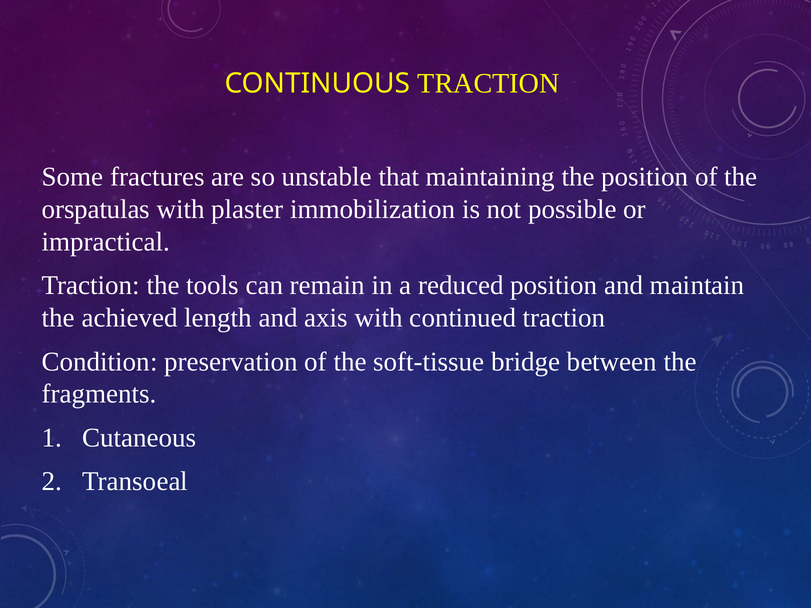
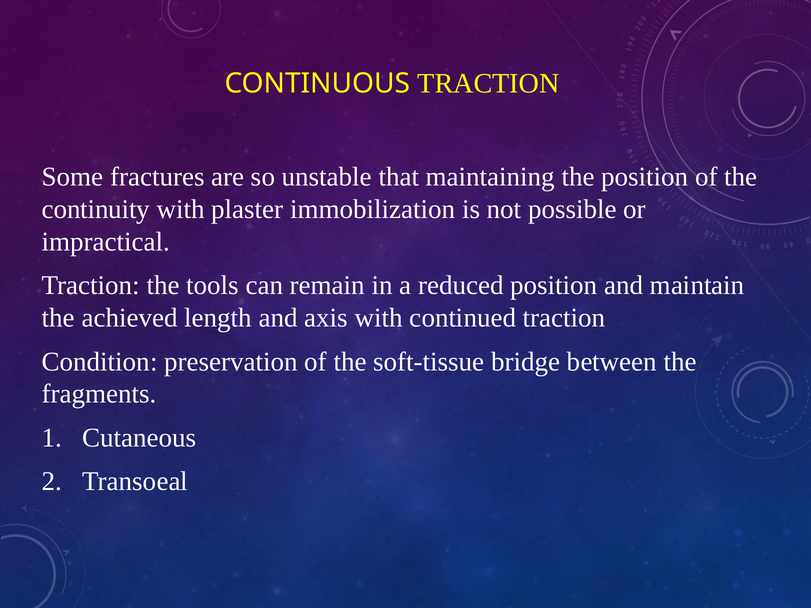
orspatulas: orspatulas -> continuity
